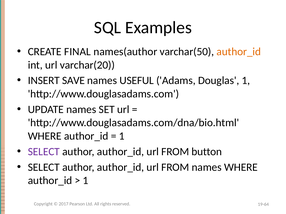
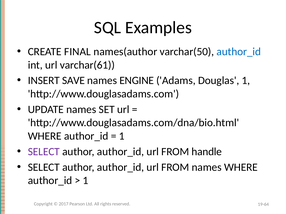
author_id at (239, 52) colour: orange -> blue
varchar(20: varchar(20 -> varchar(61
USEFUL: USEFUL -> ENGINE
button: button -> handle
